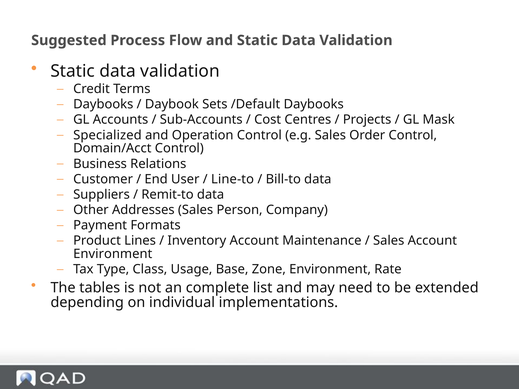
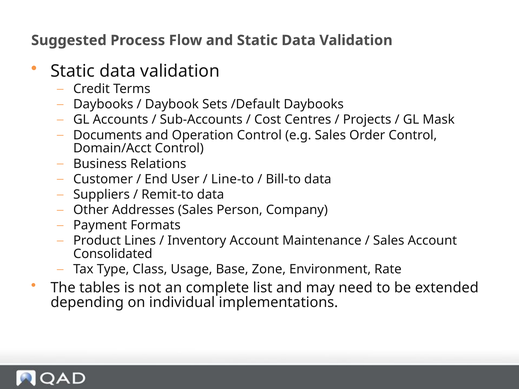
Specialized: Specialized -> Documents
Environment at (113, 254): Environment -> Consolidated
